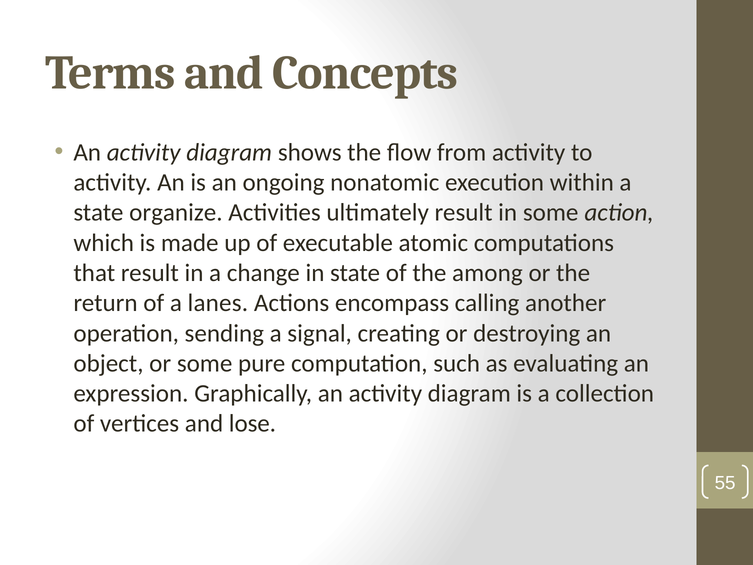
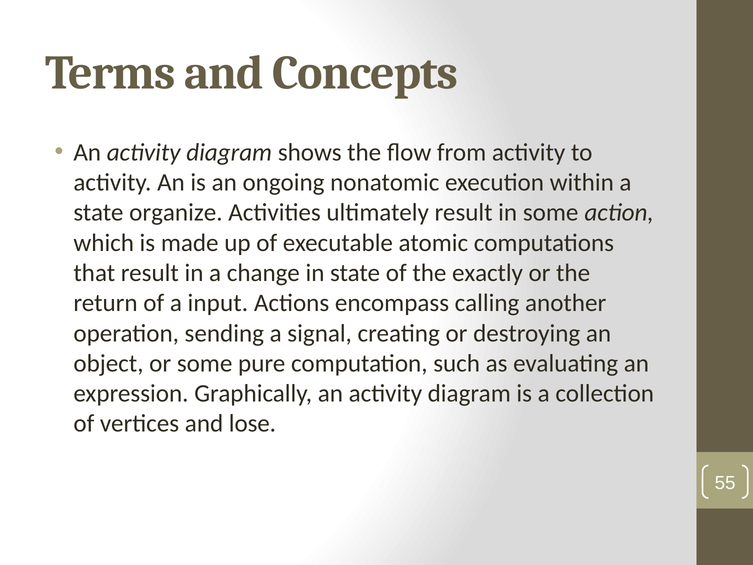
among: among -> exactly
lanes: lanes -> input
